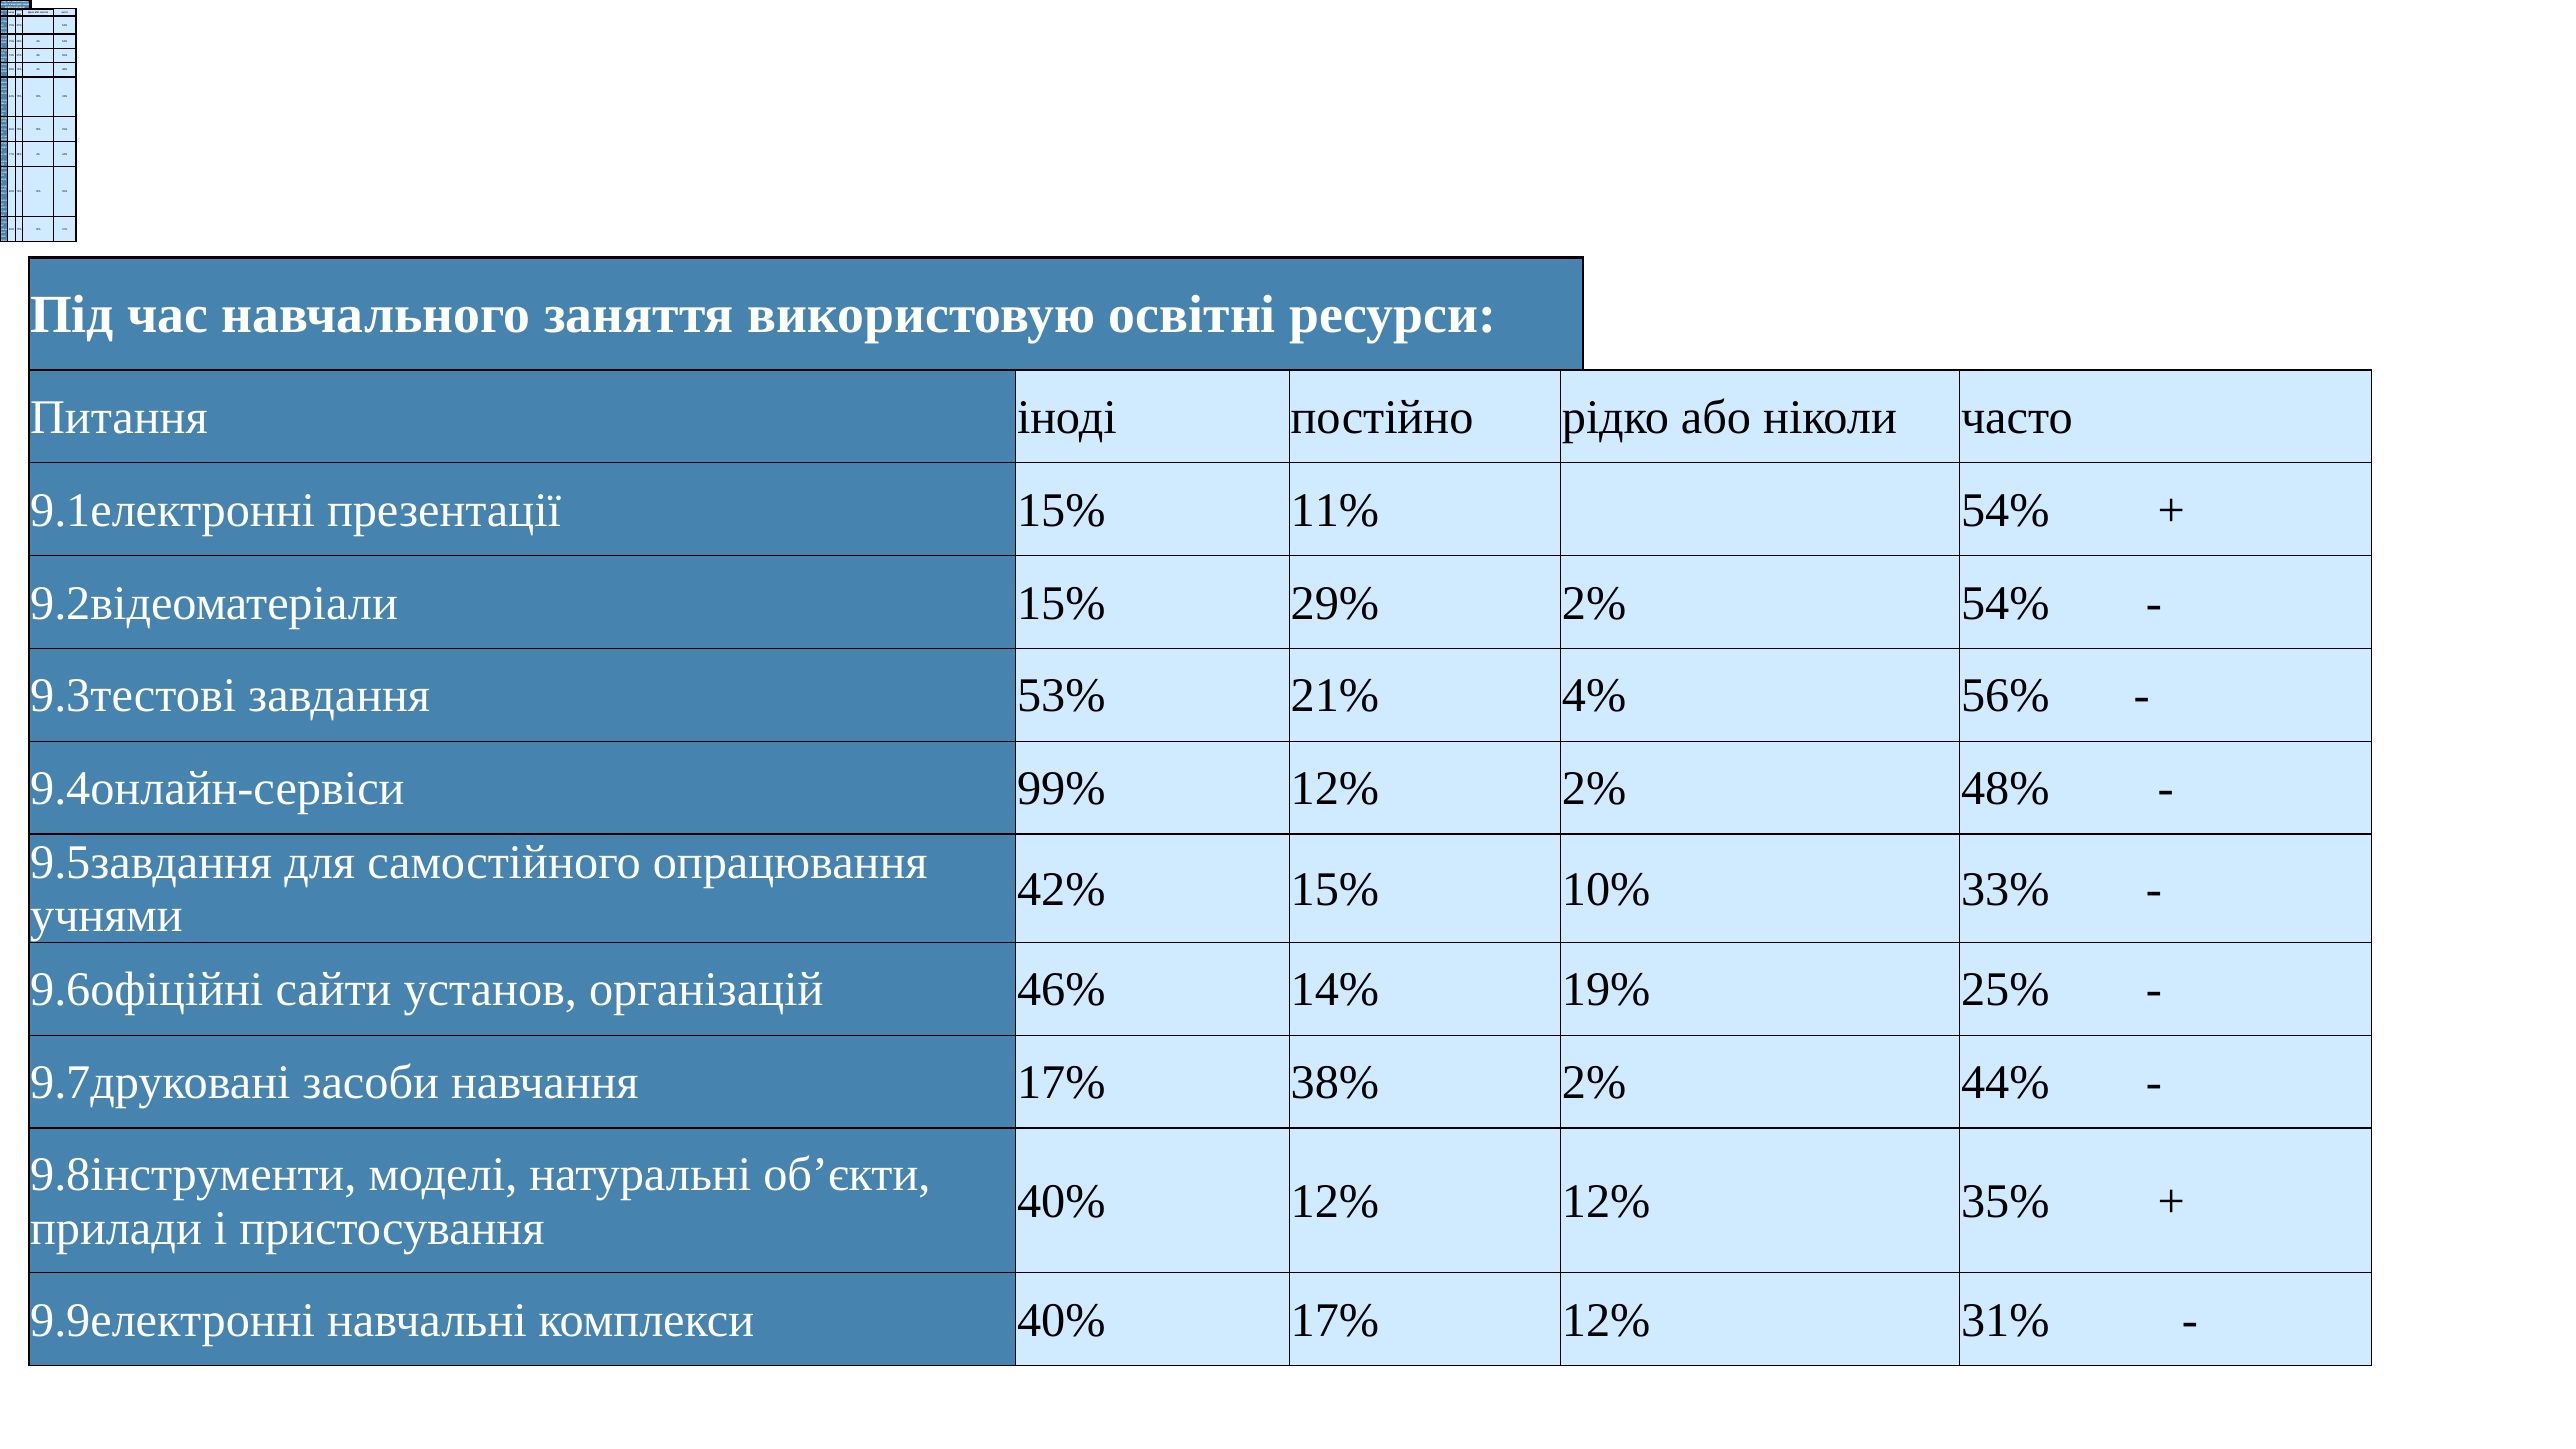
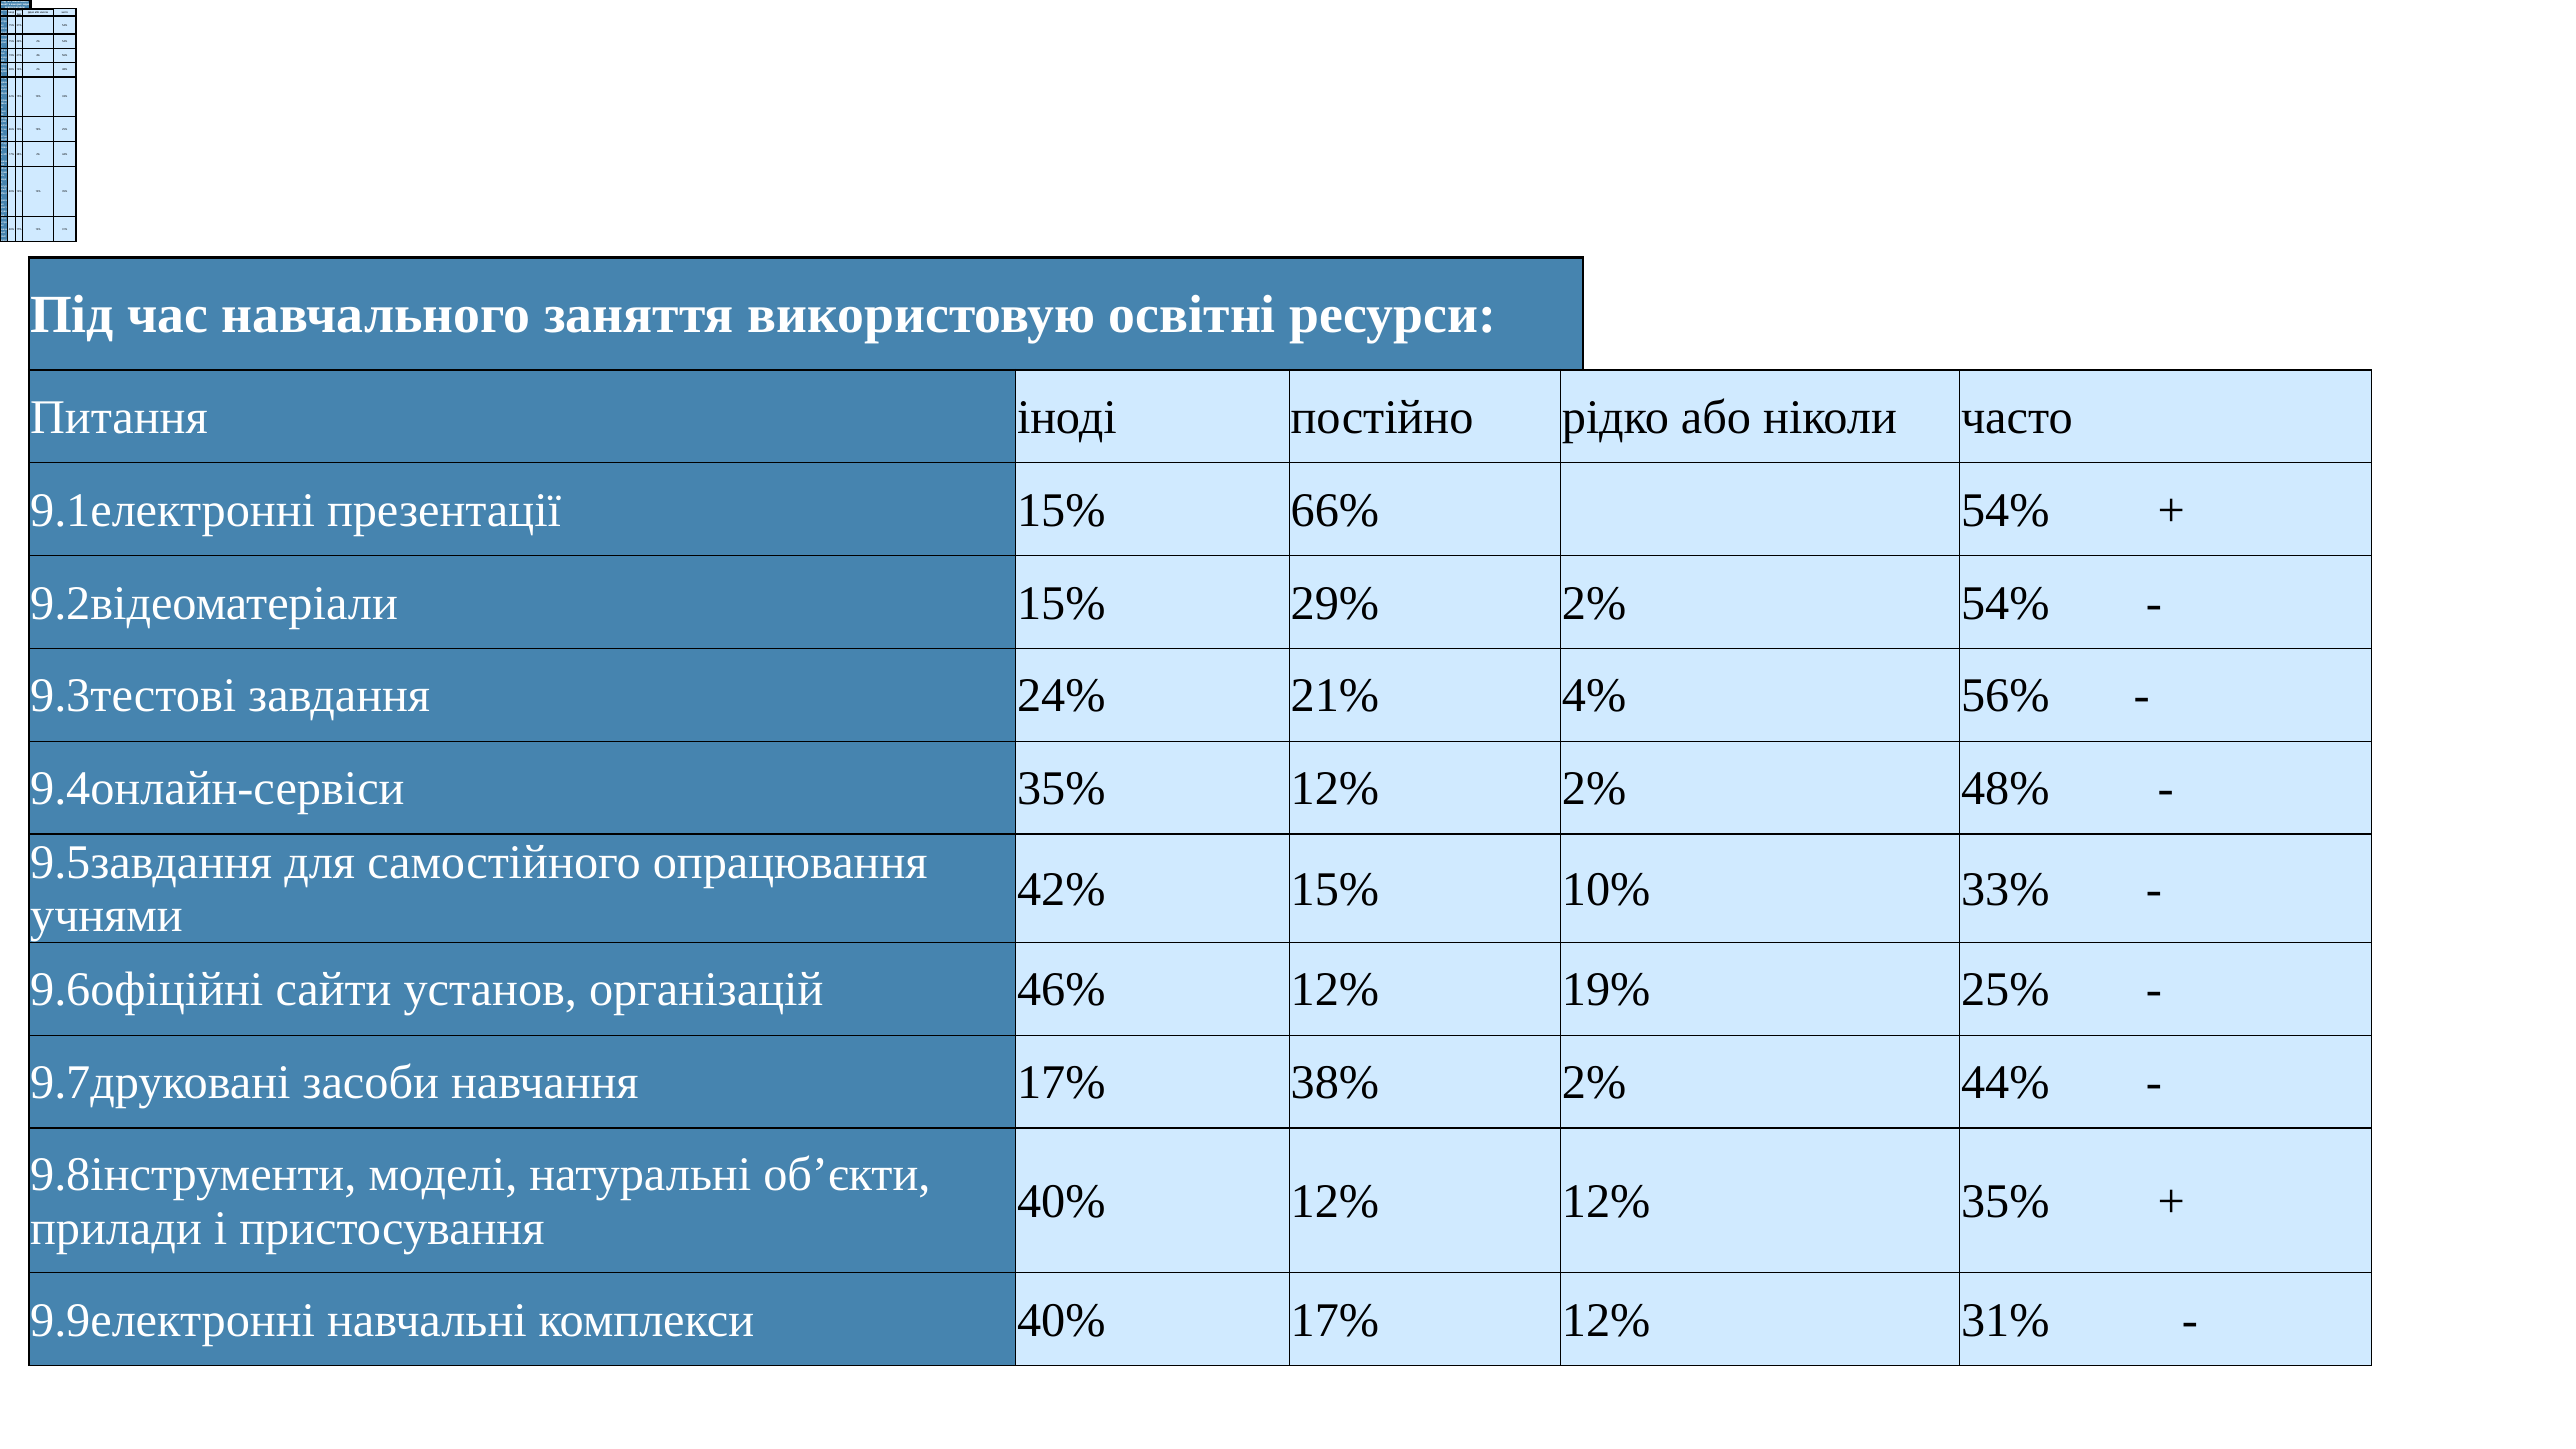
11%: 11% -> 66%
53%: 53% -> 24%
9.4онлайн-сервіси 99%: 99% -> 35%
46% 14%: 14% -> 12%
